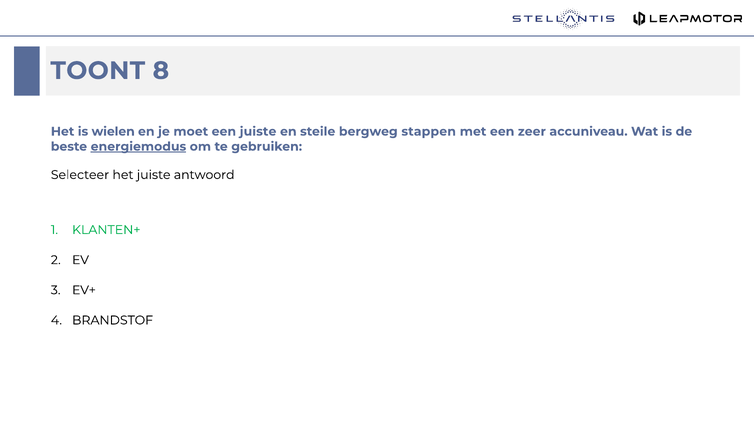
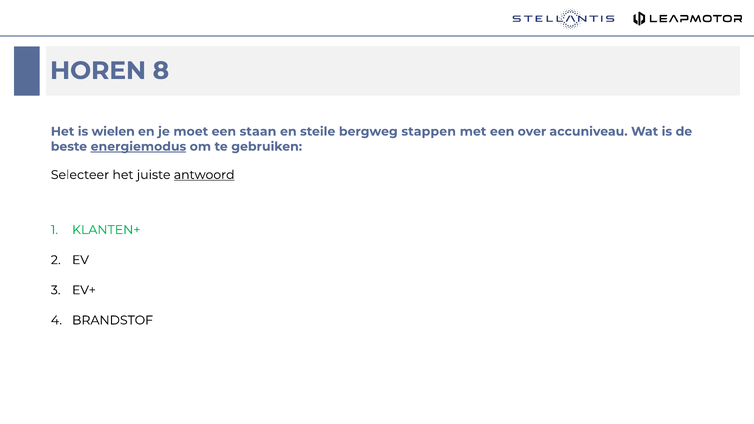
TOONT: TOONT -> HOREN
een juiste: juiste -> staan
zeer: zeer -> over
antwoord underline: none -> present
